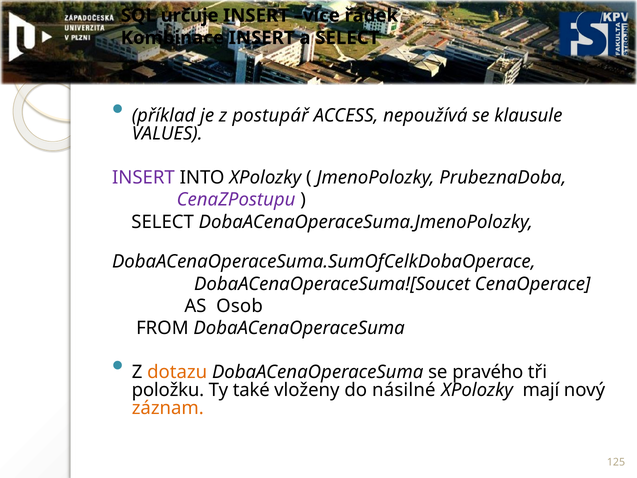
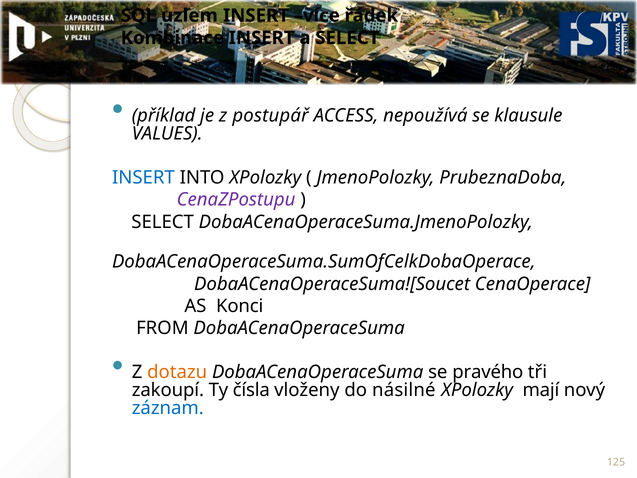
určuje: určuje -> uzlem
INSERT at (143, 178) colour: purple -> blue
Osob: Osob -> Konci
položku: položku -> zakoupí
také: také -> čísla
záznam colour: orange -> blue
